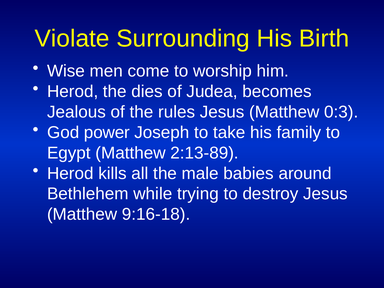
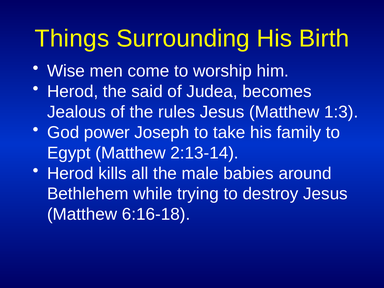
Violate: Violate -> Things
dies: dies -> said
0:3: 0:3 -> 1:3
2:13-89: 2:13-89 -> 2:13-14
9:16-18: 9:16-18 -> 6:16-18
